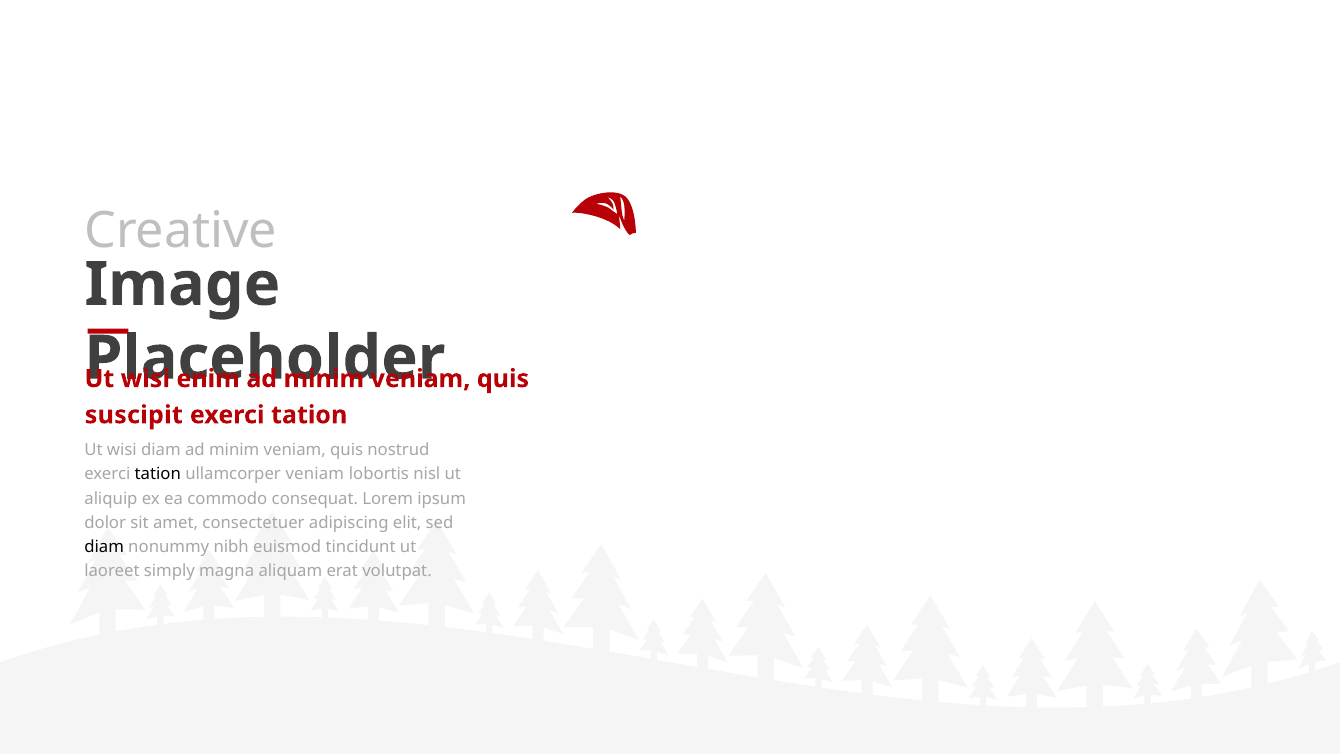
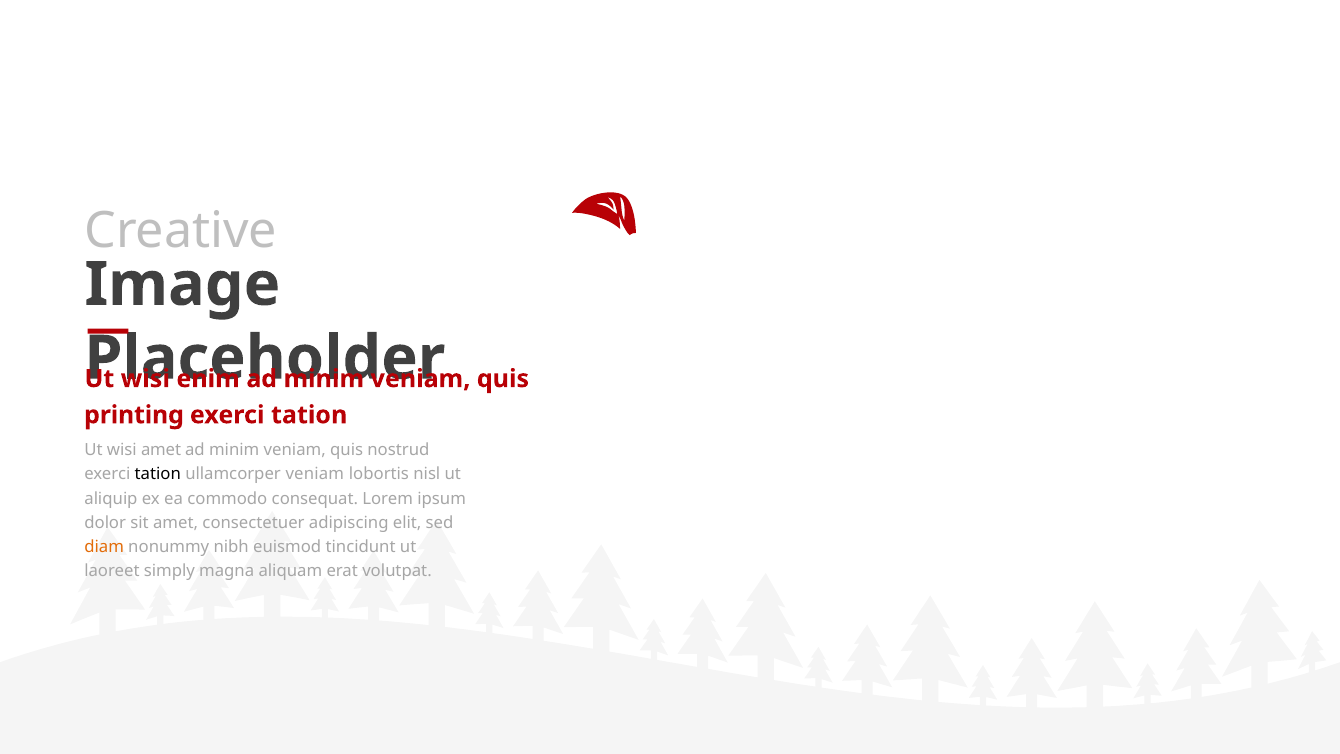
suscipit: suscipit -> printing
wisi diam: diam -> amet
diam at (104, 547) colour: black -> orange
